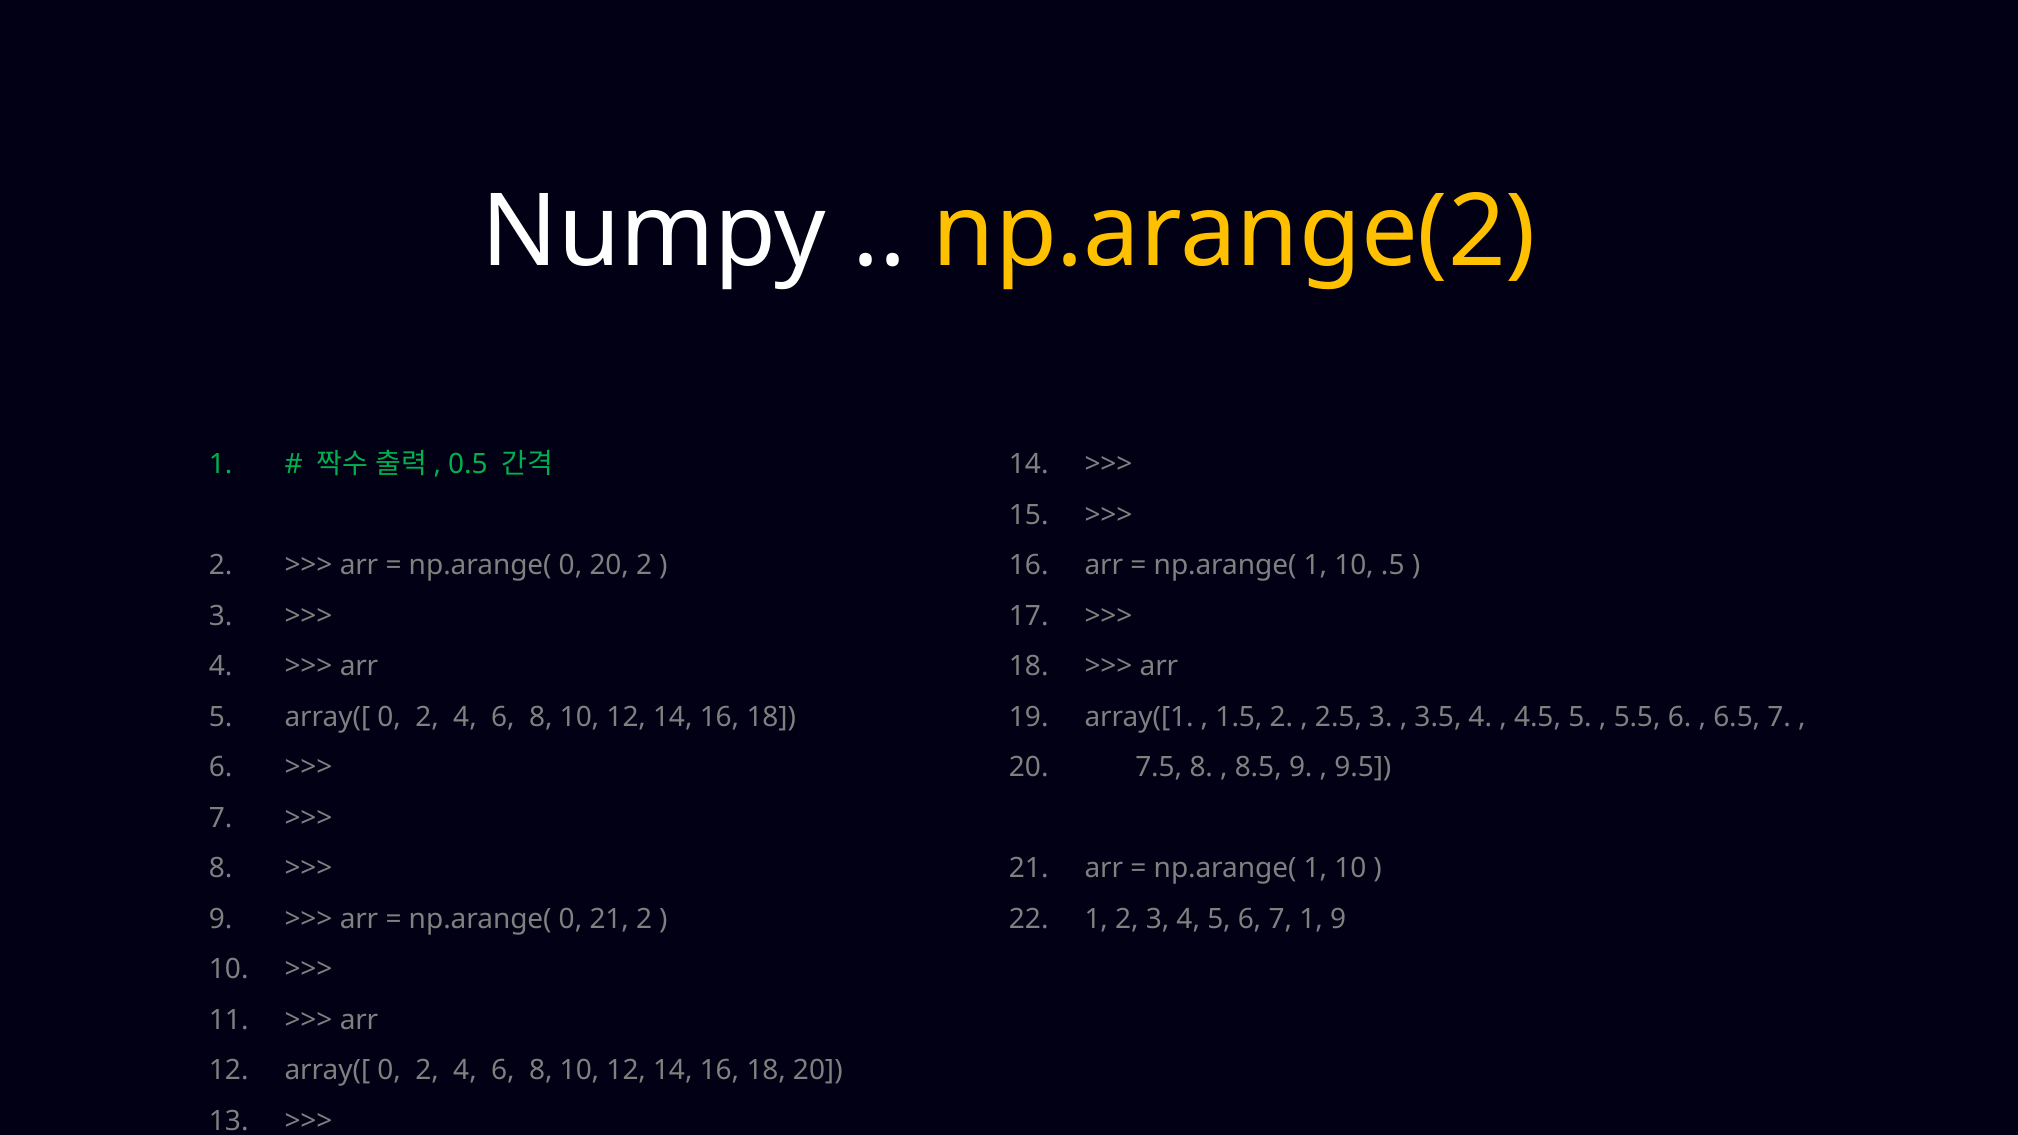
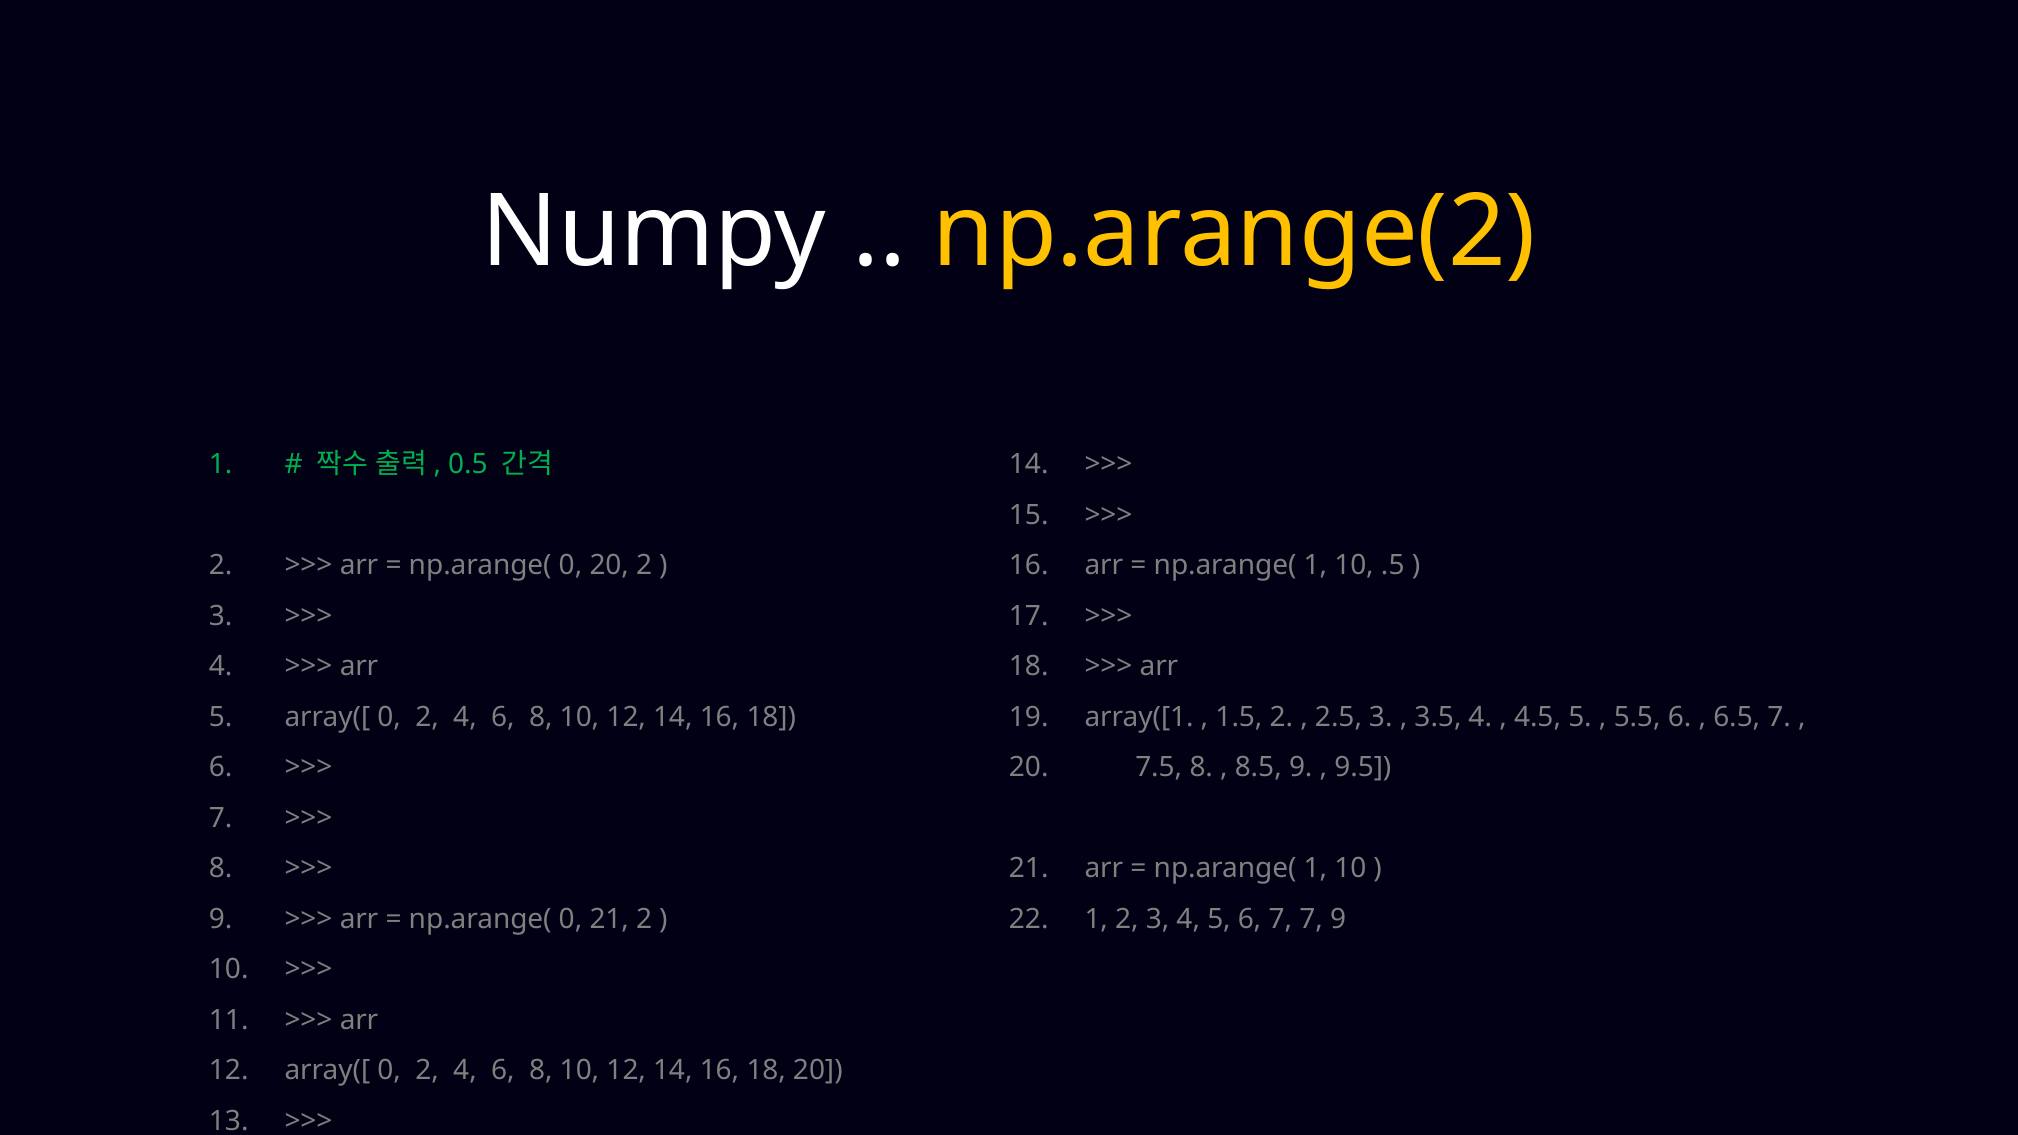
7 1: 1 -> 7
